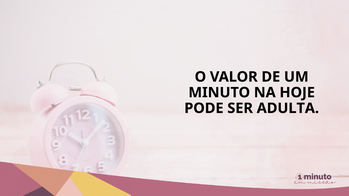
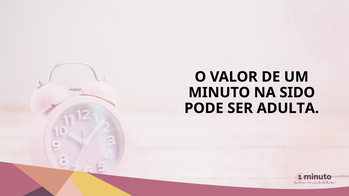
HOJE: HOJE -> SIDO
